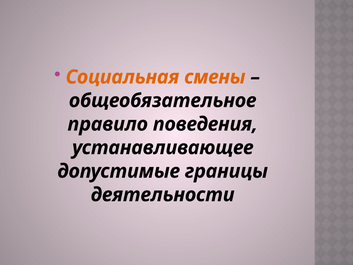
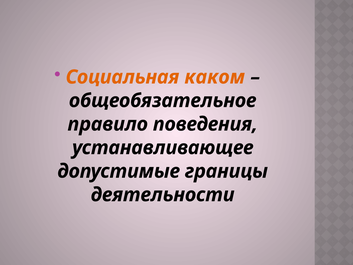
смены: смены -> каком
